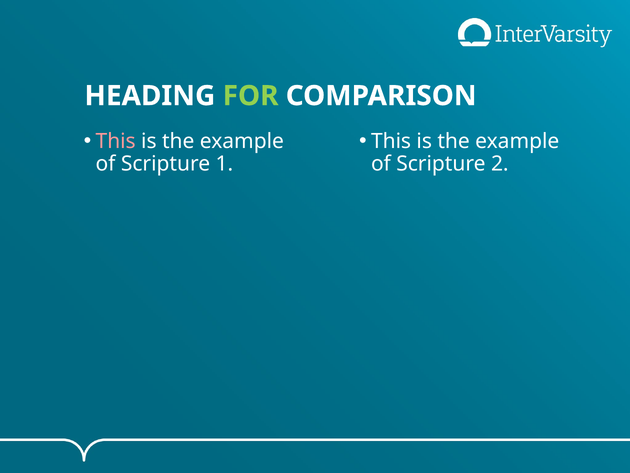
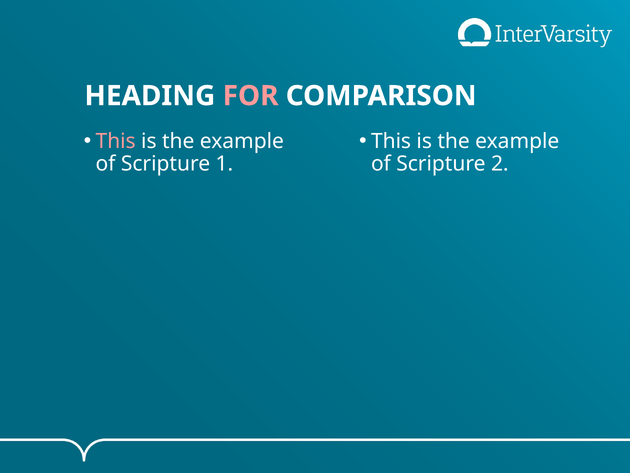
FOR colour: light green -> pink
